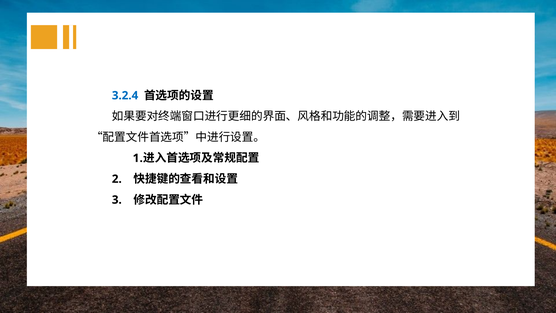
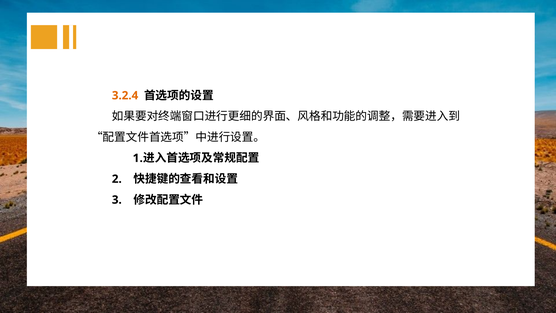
3.2.4 colour: blue -> orange
